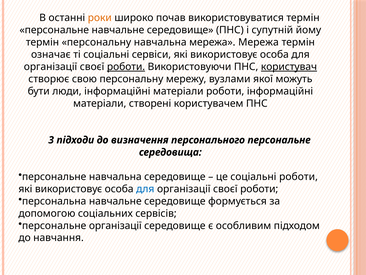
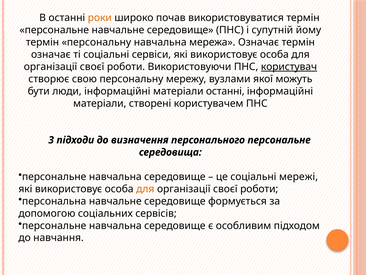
мережа Мережа: Мережа -> Означає
роботи at (126, 67) underline: present -> none
матеріали роботи: роботи -> останні
соціальні роботи: роботи -> мережі
для at (145, 189) colour: blue -> orange
організації at (115, 225): організації -> навчальна
